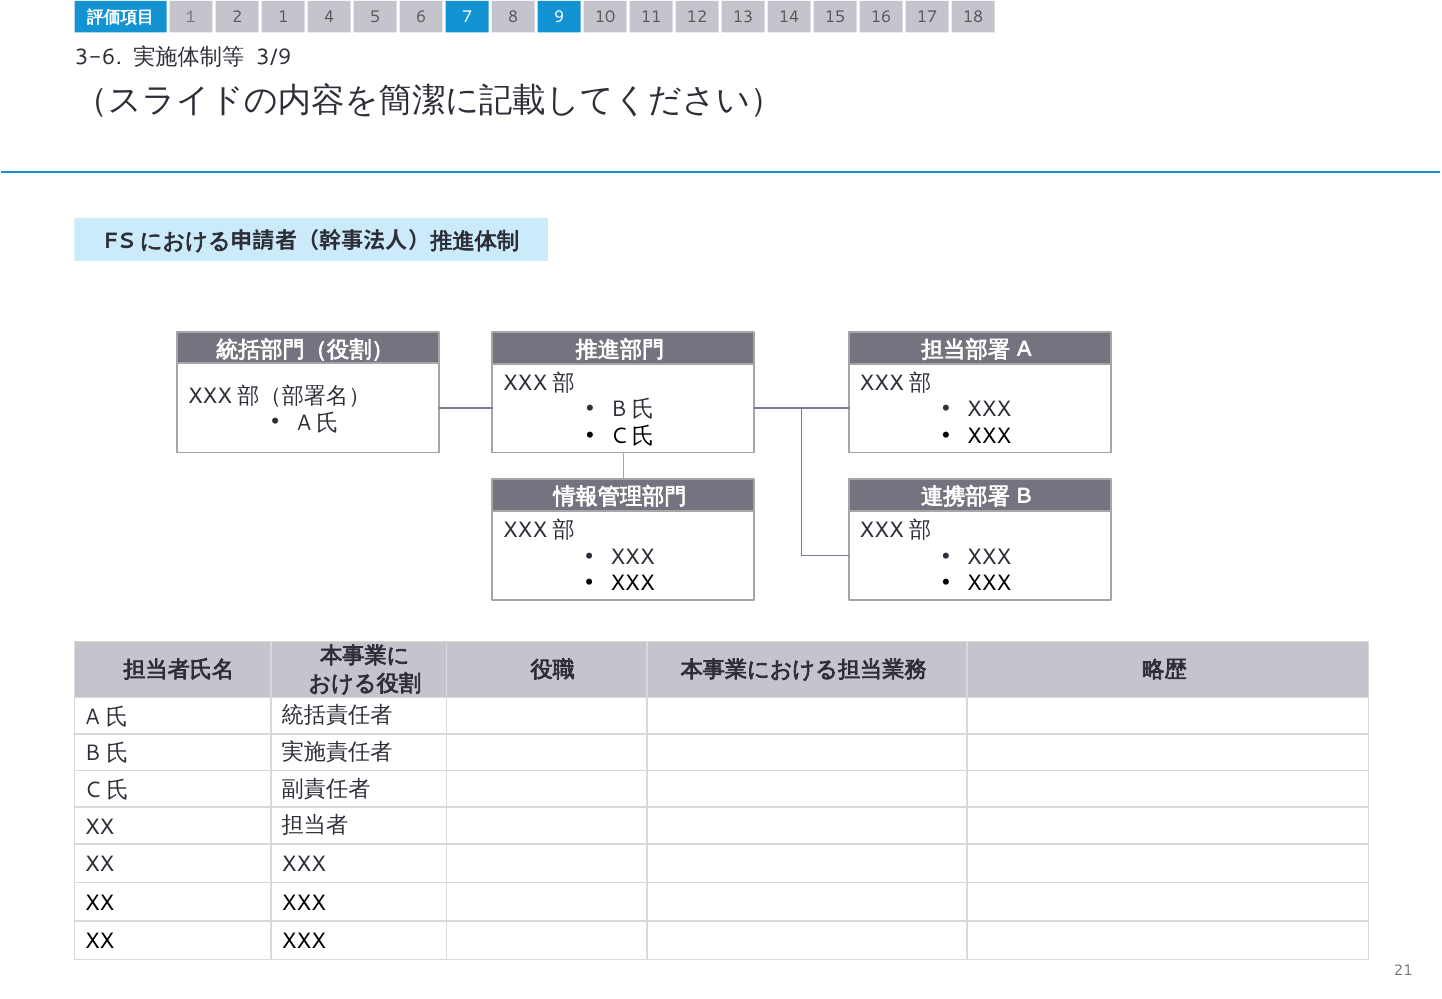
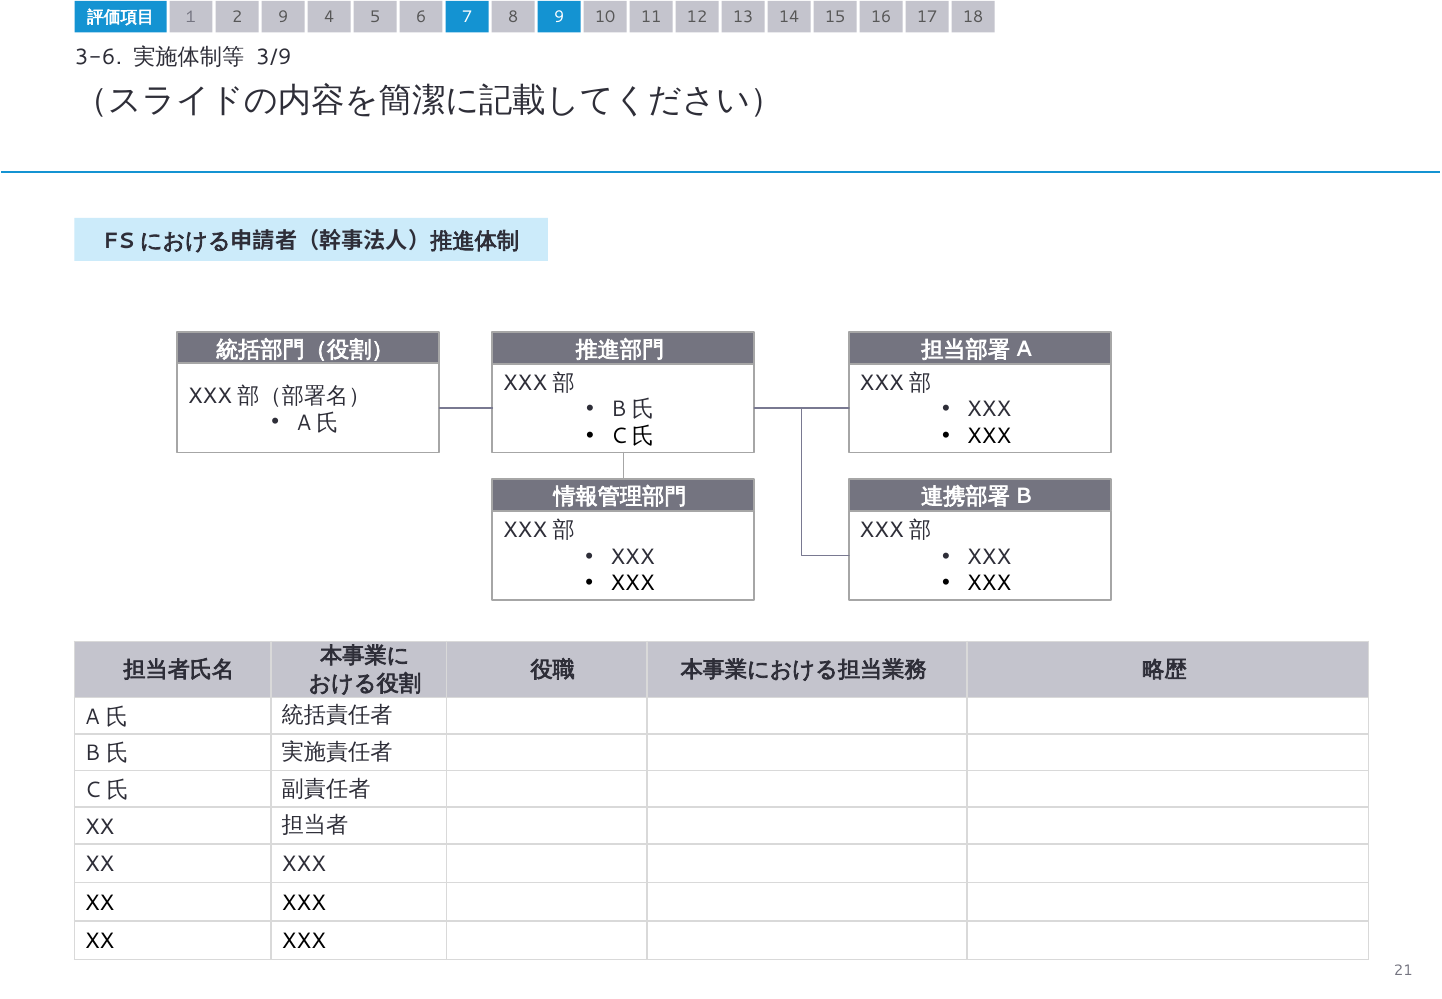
2 1: 1 -> 9
